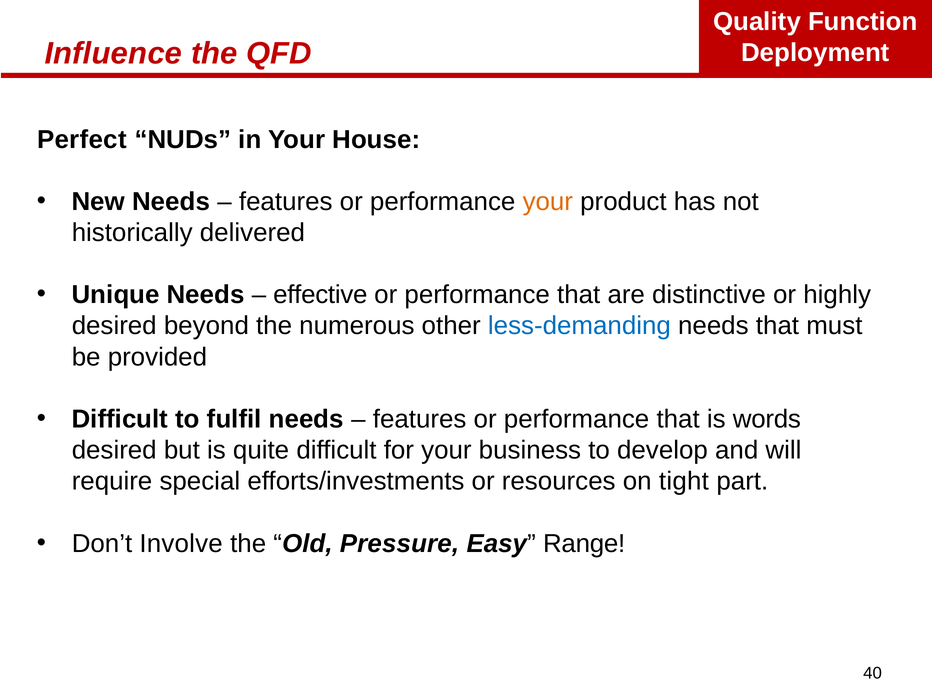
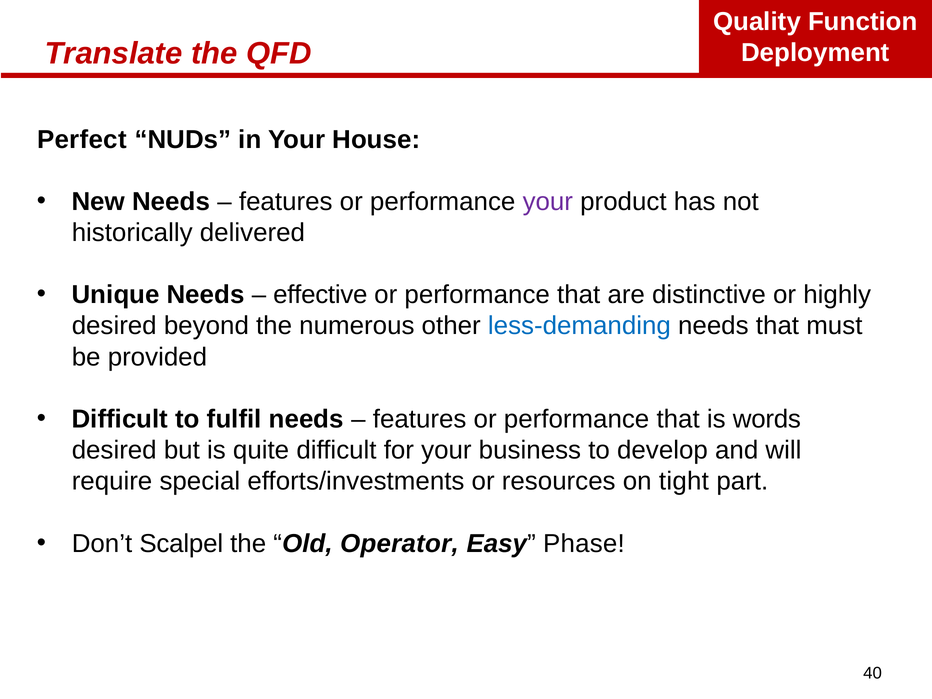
Influence: Influence -> Translate
your at (548, 202) colour: orange -> purple
Involve: Involve -> Scalpel
Pressure: Pressure -> Operator
Range: Range -> Phase
